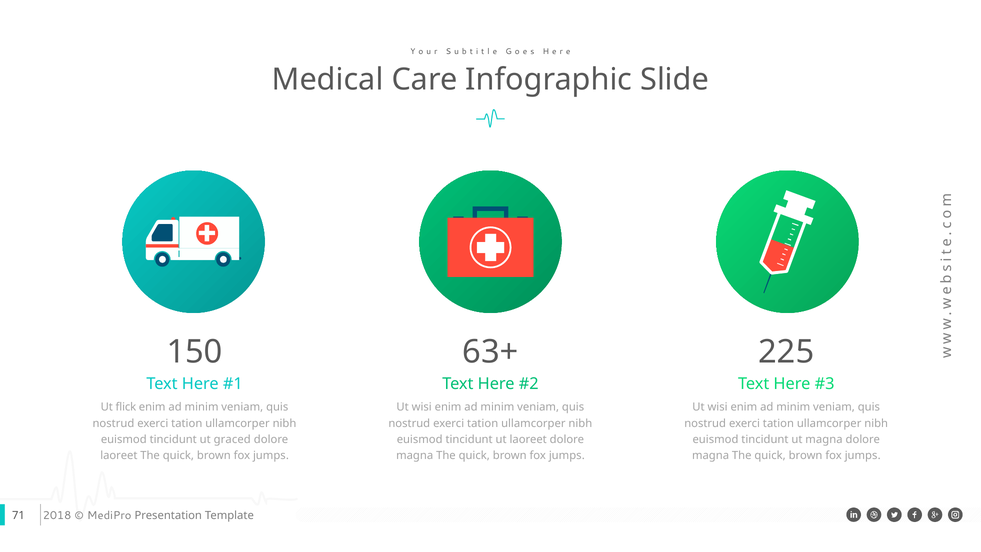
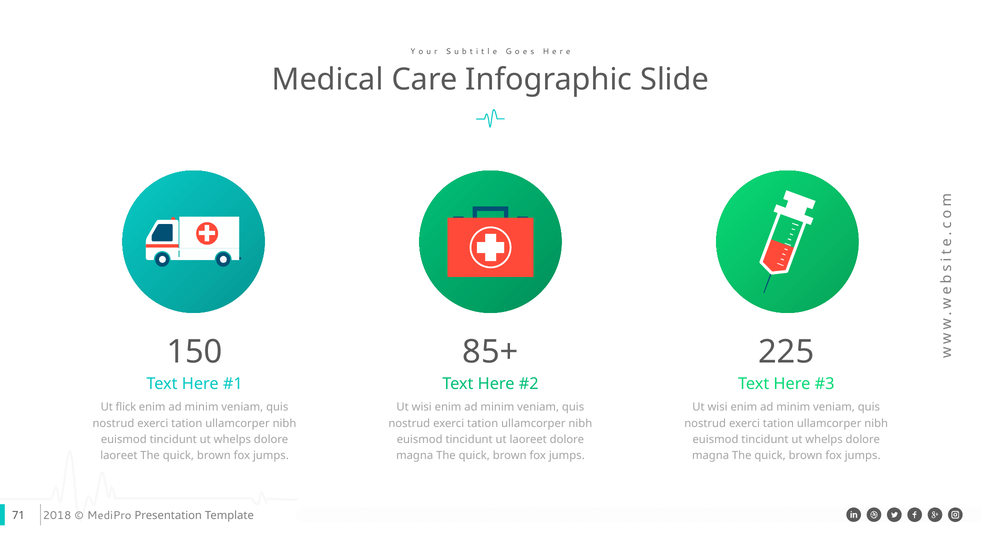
63+: 63+ -> 85+
graced at (232, 439): graced -> whelps
magna at (824, 439): magna -> whelps
